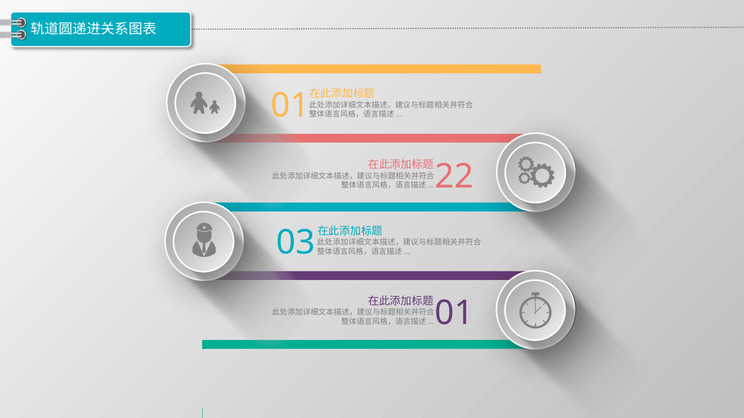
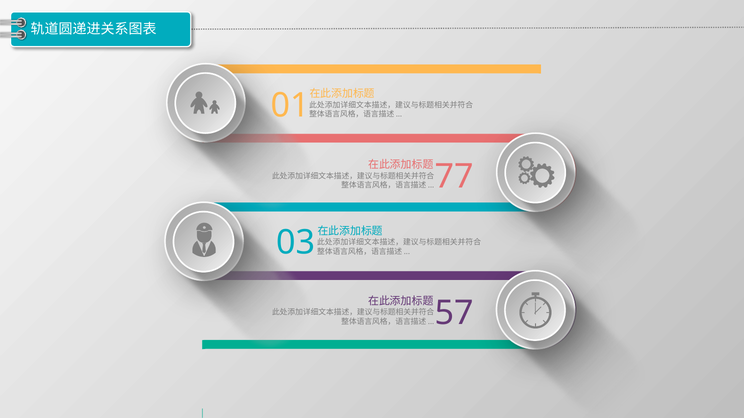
22: 22 -> 77
01 at (454, 313): 01 -> 57
